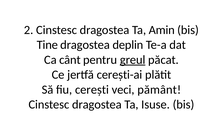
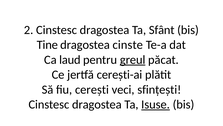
Amin: Amin -> Sfânt
deplin: deplin -> cinste
cânt: cânt -> laud
pământ: pământ -> sfințești
Isuse underline: none -> present
